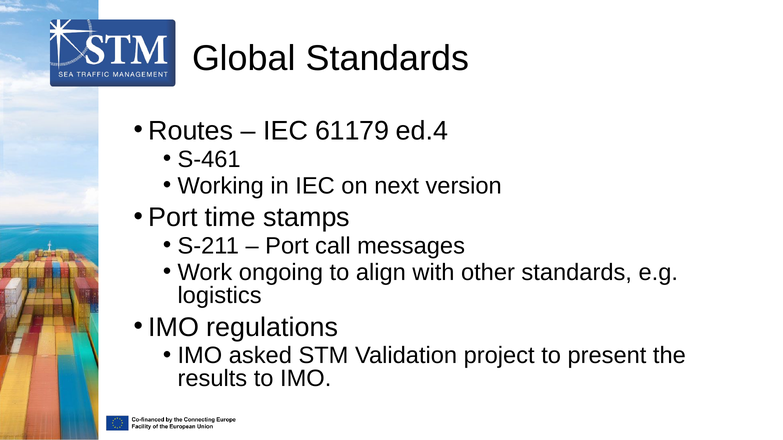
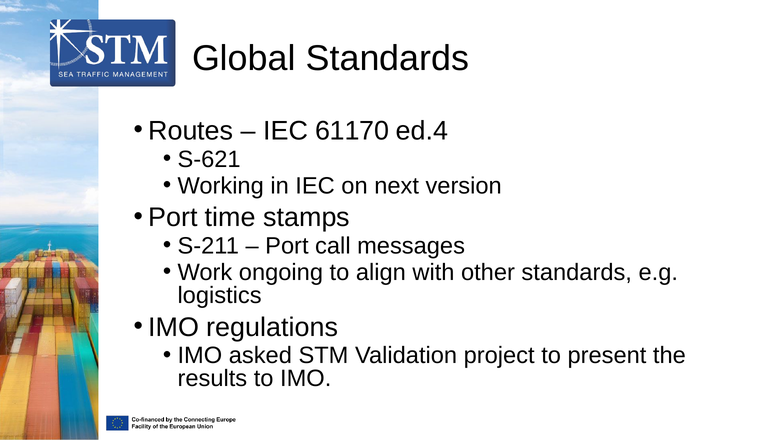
61179: 61179 -> 61170
S-461: S-461 -> S-621
